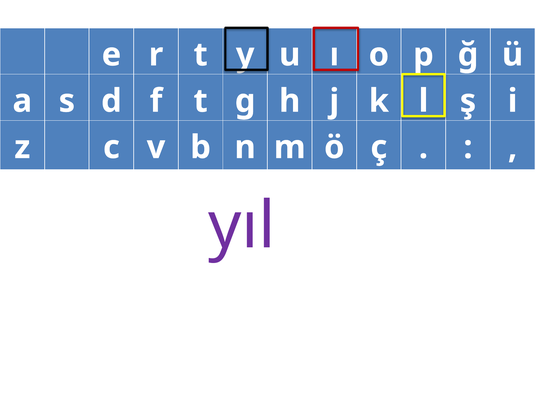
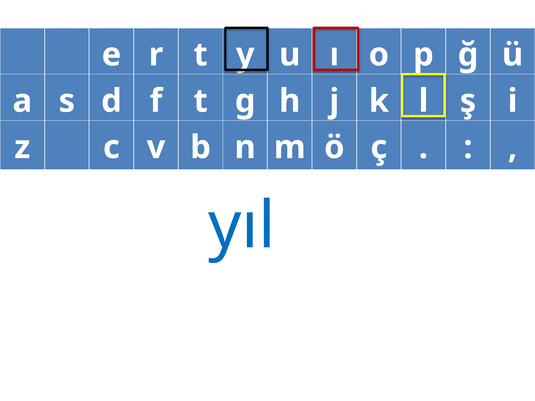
yıl colour: purple -> blue
